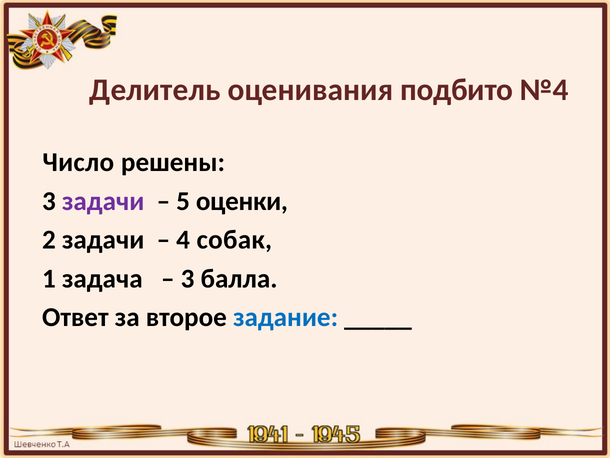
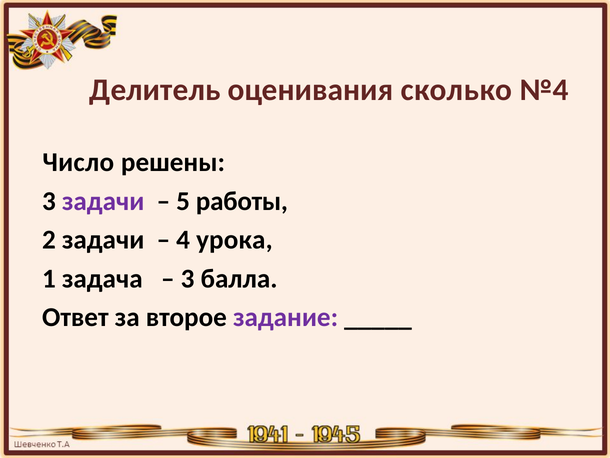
подбито: подбито -> сколько
оценки: оценки -> работы
собак: собак -> урока
задание colour: blue -> purple
